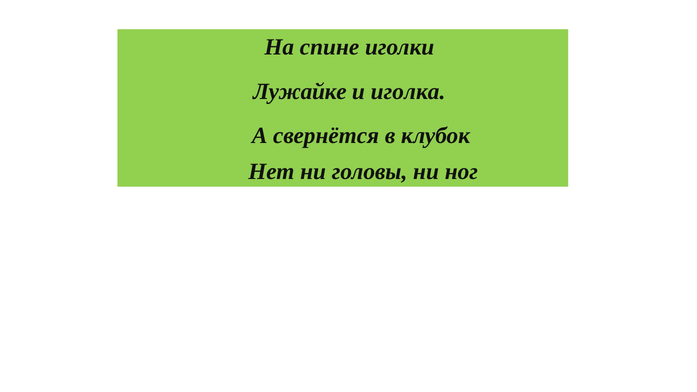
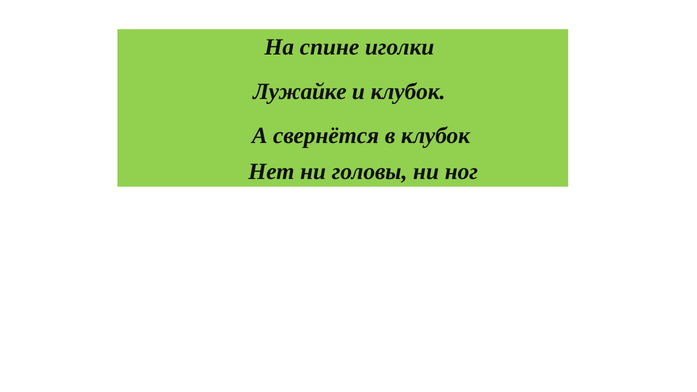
и иголка: иголка -> клубок
